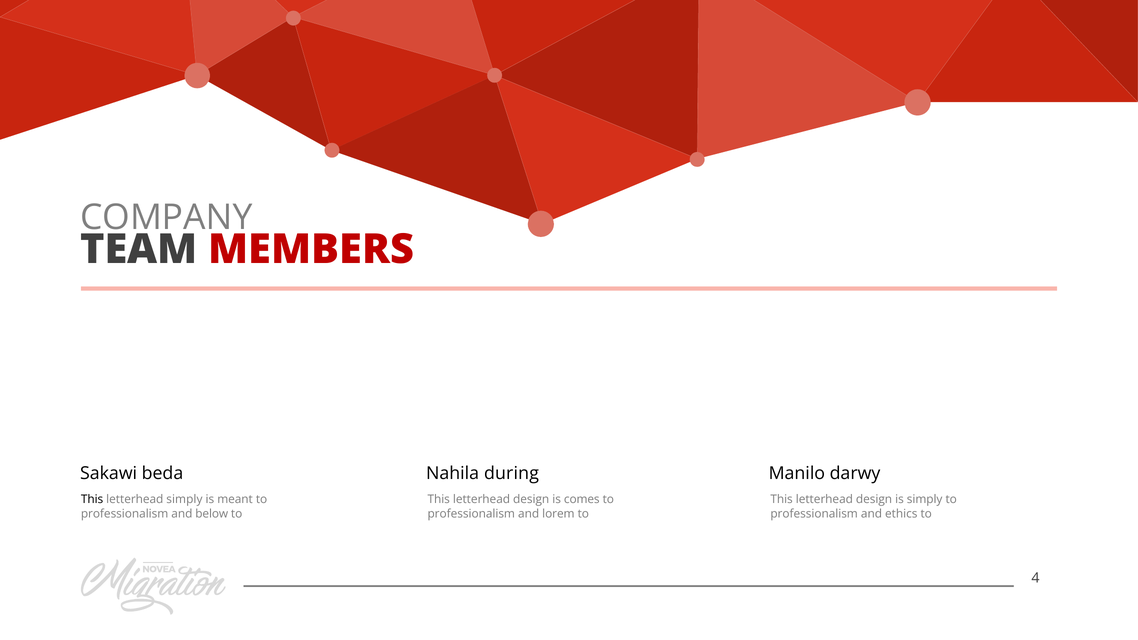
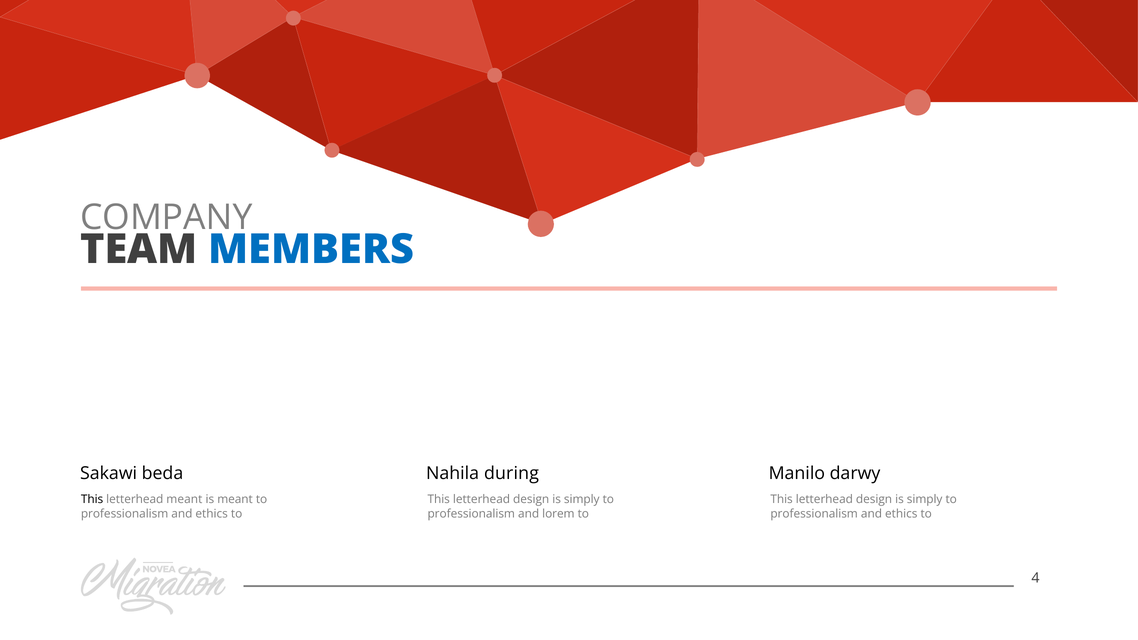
MEMBERS colour: red -> blue
letterhead simply: simply -> meant
comes at (582, 500): comes -> simply
below at (212, 514): below -> ethics
